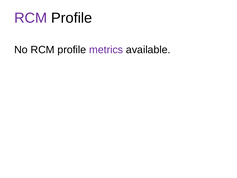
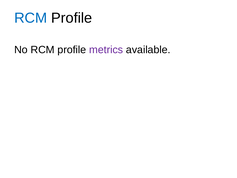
RCM at (31, 18) colour: purple -> blue
